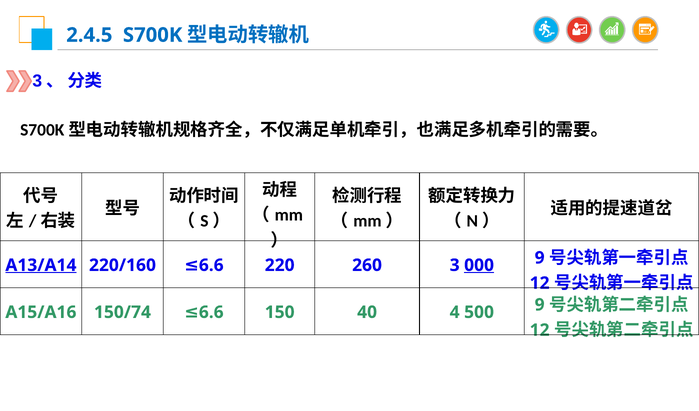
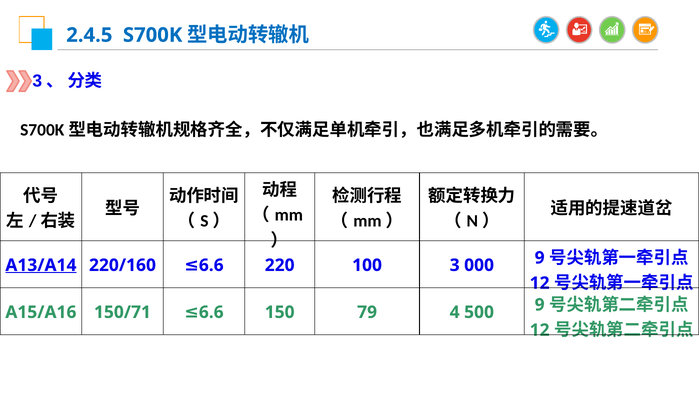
260: 260 -> 100
000 underline: present -> none
150/74: 150/74 -> 150/71
40: 40 -> 79
